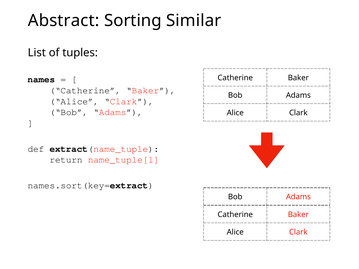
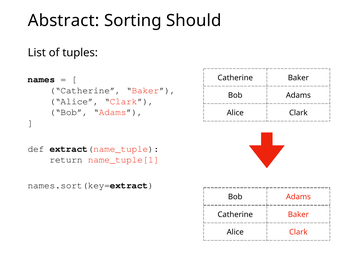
Similar: Similar -> Should
